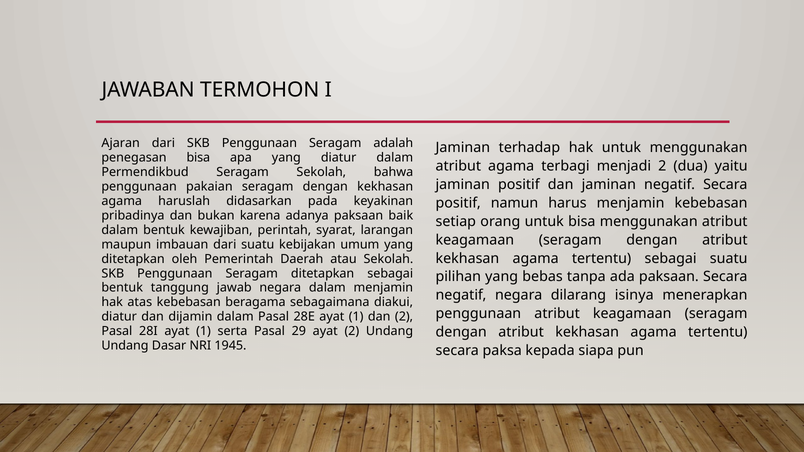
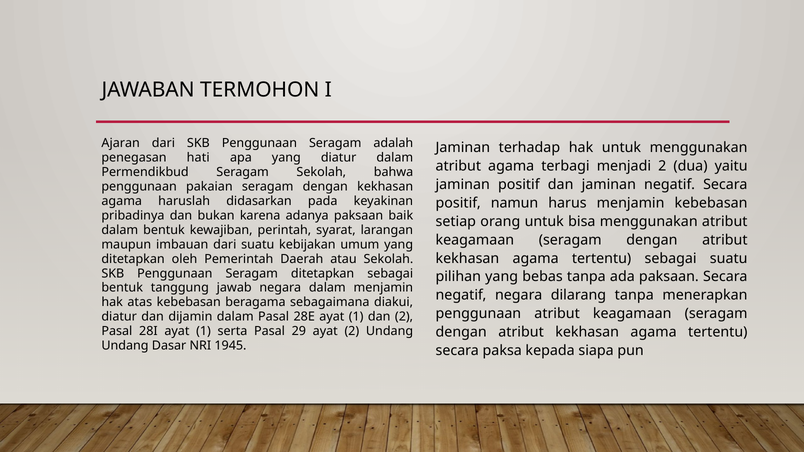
penegasan bisa: bisa -> hati
dilarang isinya: isinya -> tanpa
